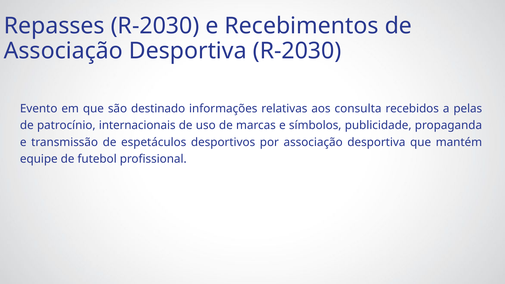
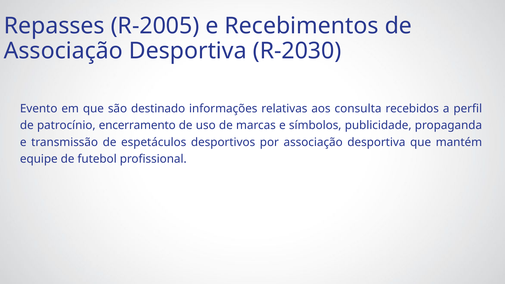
Repasses R-2030: R-2030 -> R-2005
pelas: pelas -> perfil
internacionais: internacionais -> encerramento
